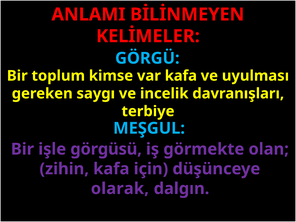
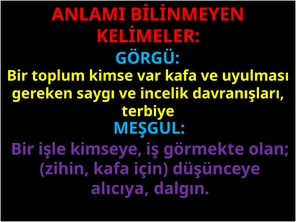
görgüsü: görgüsü -> kimseye
olarak: olarak -> alıcıya
